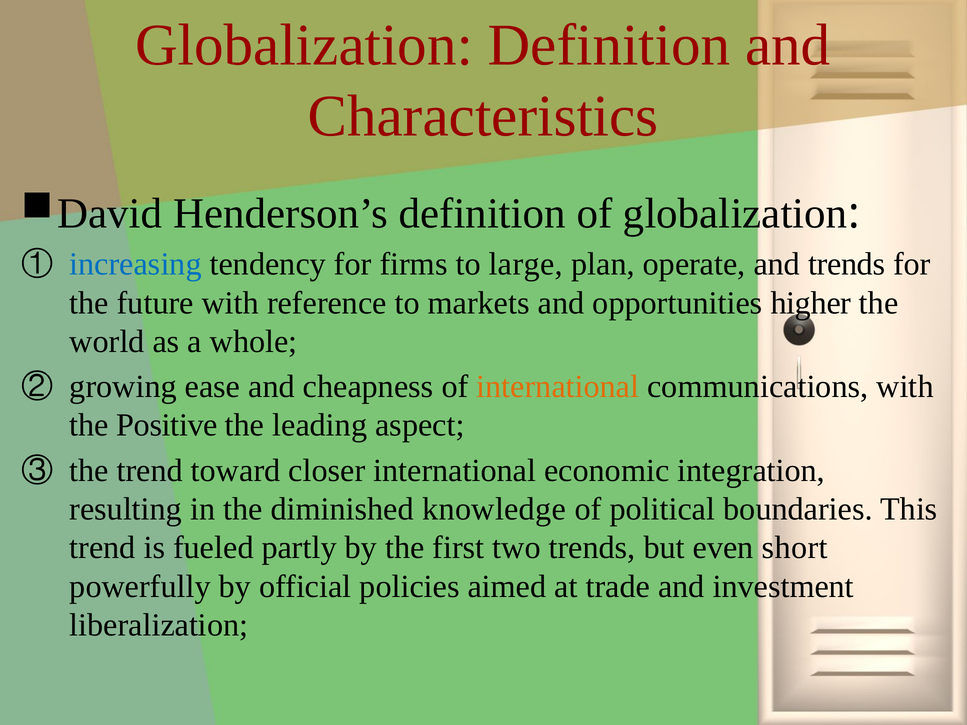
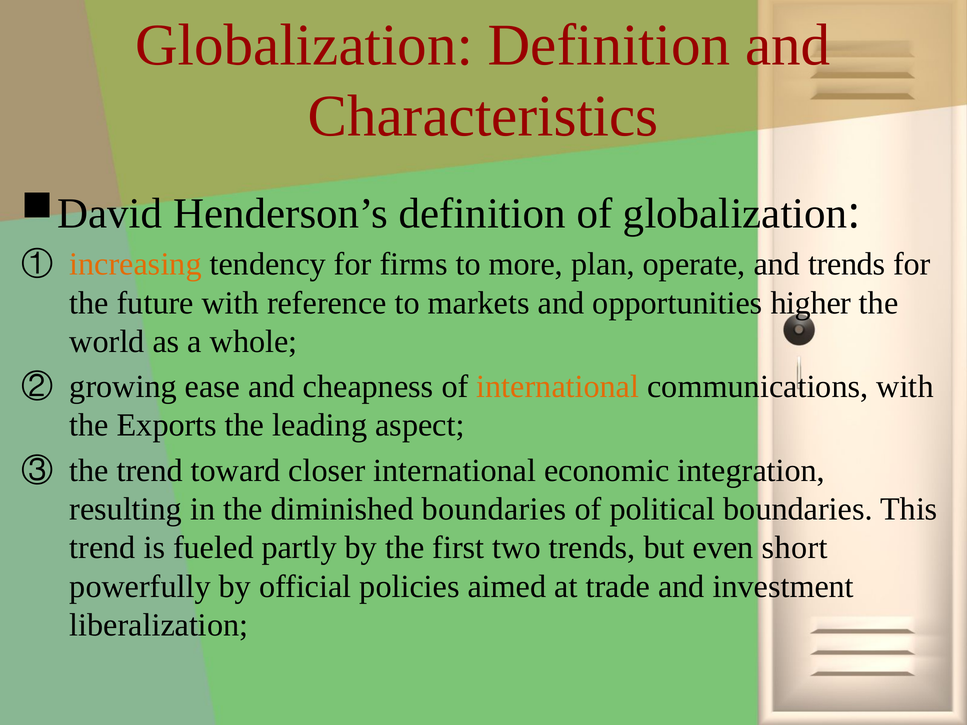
increasing colour: blue -> orange
large: large -> more
Positive: Positive -> Exports
diminished knowledge: knowledge -> boundaries
